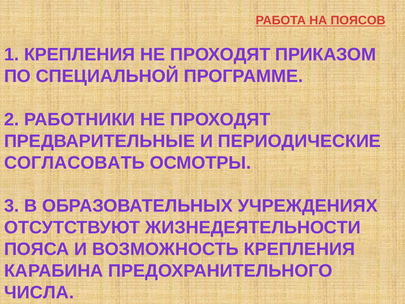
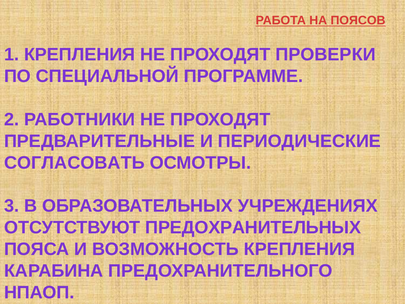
ПРИКАЗОМ: ПРИКАЗОМ -> ПРОВЕРКИ
ЖИЗНЕДЕЯТЕЛЬНОСТИ: ЖИЗНЕДЕЯТЕЛЬНОСТИ -> ПРЕДОХРАНИТЕЛЬНЫХ
ЧИСЛА: ЧИСЛА -> НПАОП
